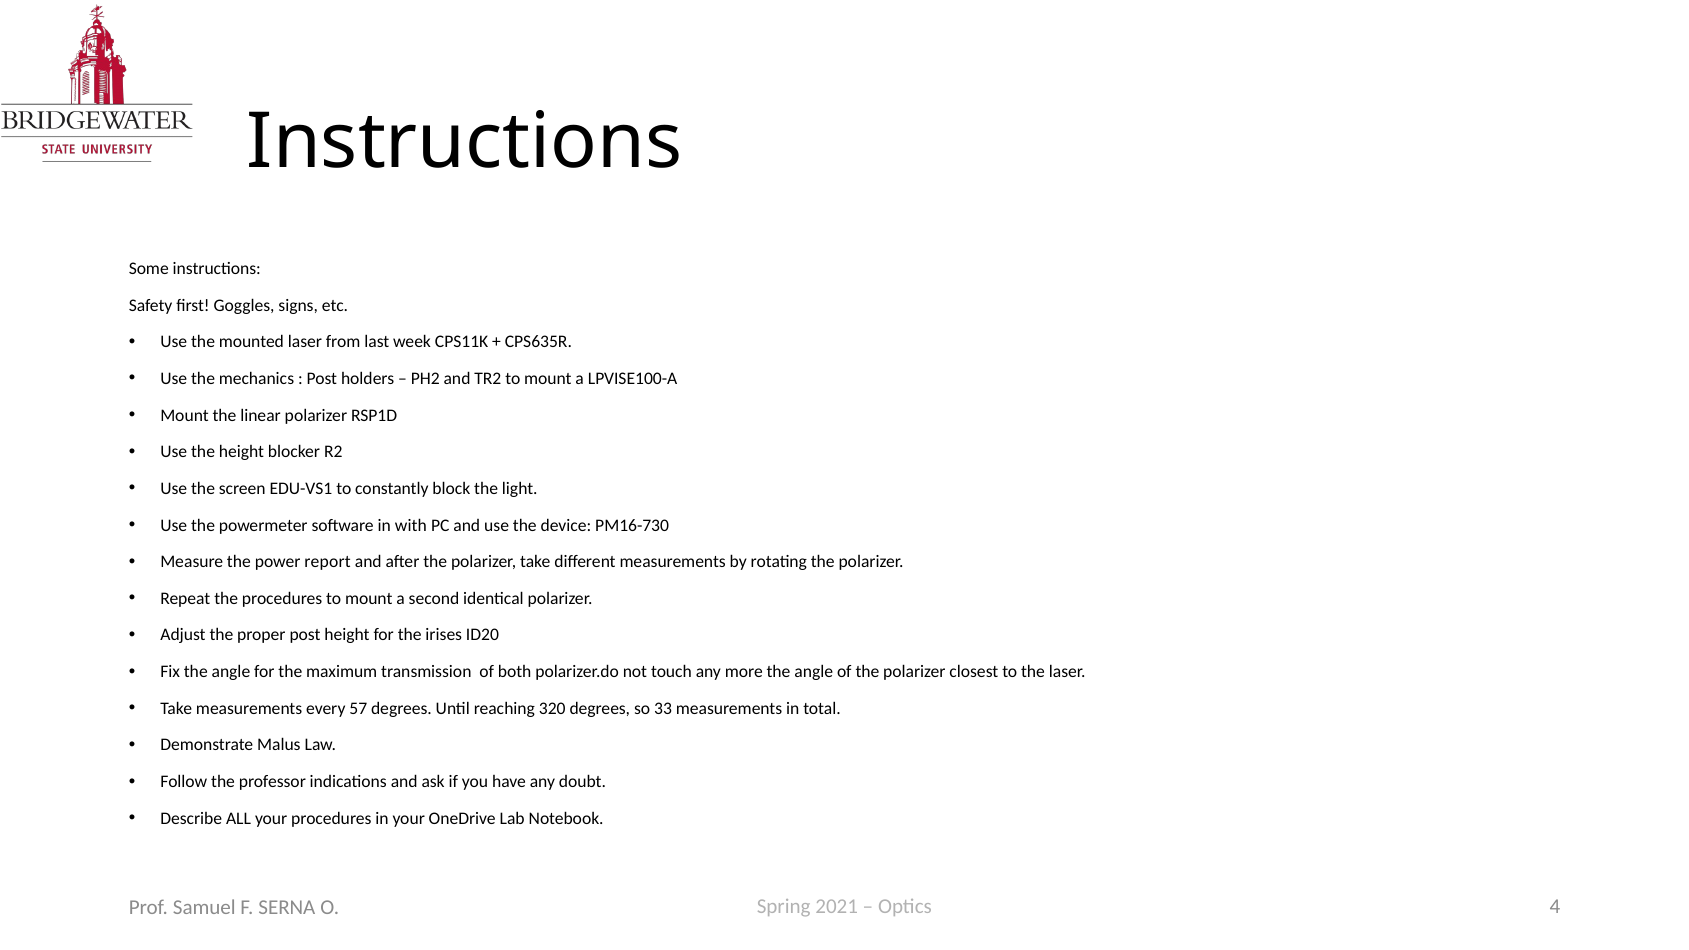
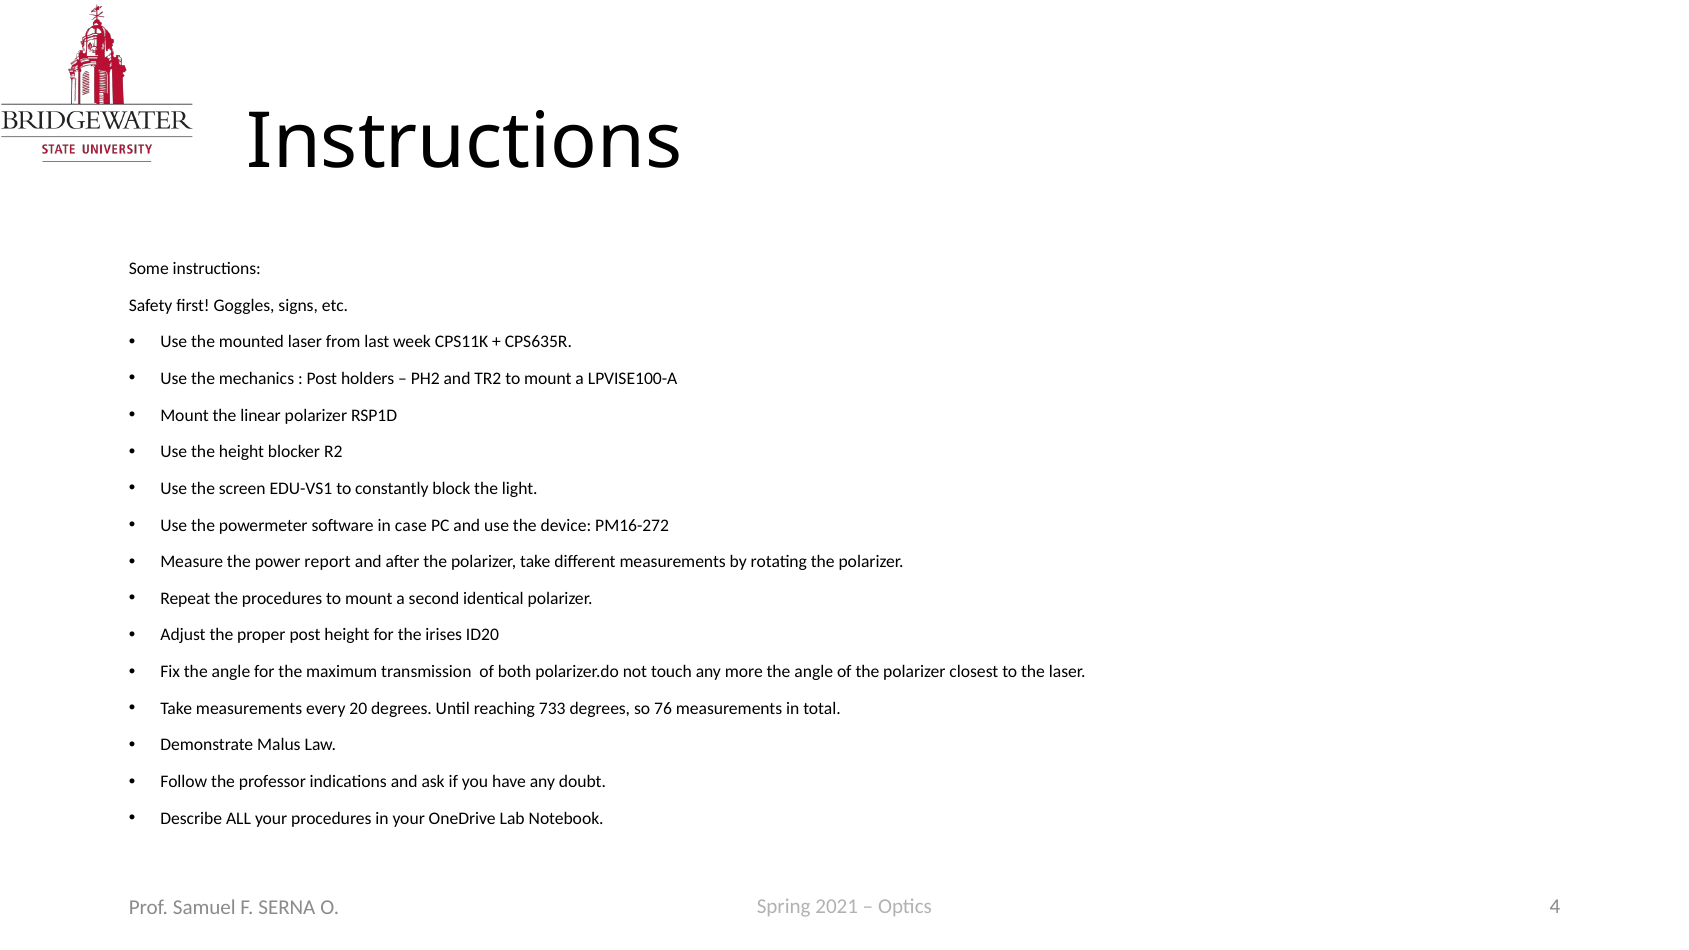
with: with -> case
PM16-730: PM16-730 -> PM16-272
57: 57 -> 20
320: 320 -> 733
33: 33 -> 76
